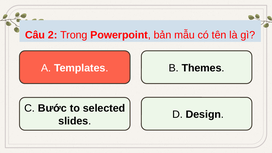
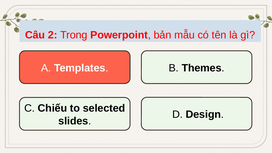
Bước: Bước -> Chiếu
